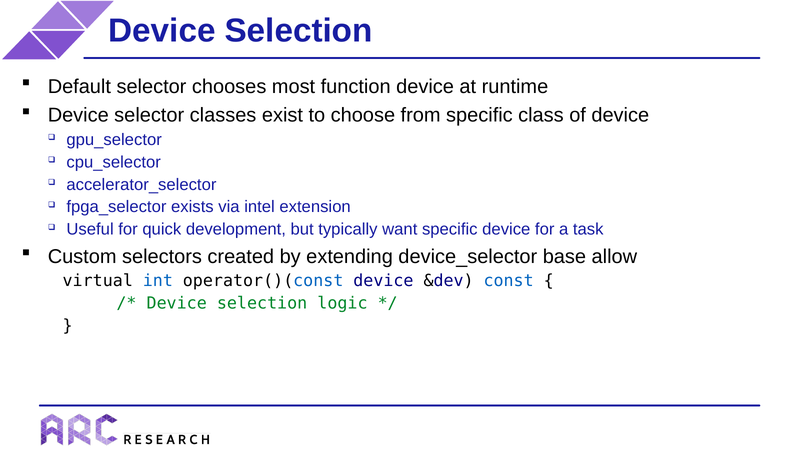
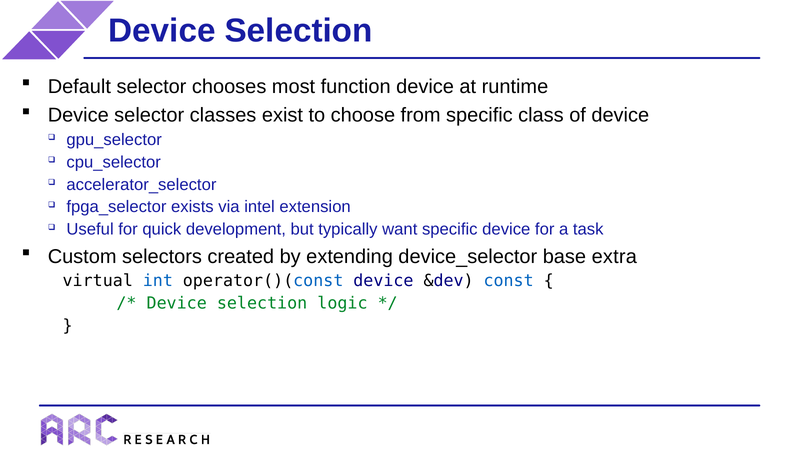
allow: allow -> extra
